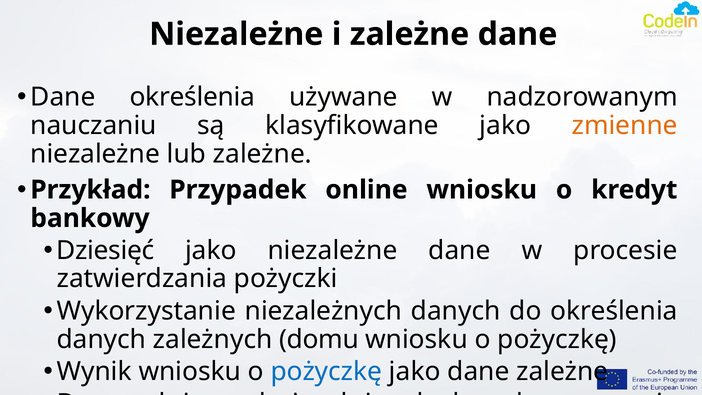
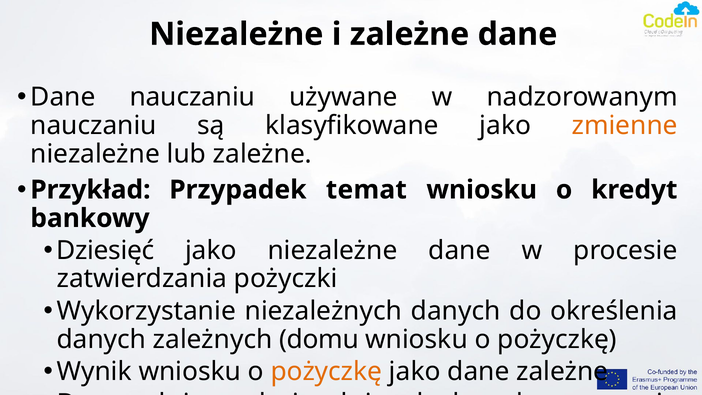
Dane określenia: określenia -> nauczaniu
online: online -> temat
pożyczkę at (326, 371) colour: blue -> orange
